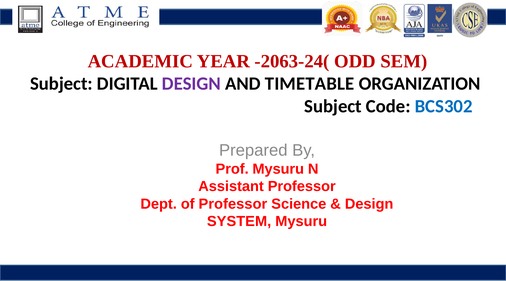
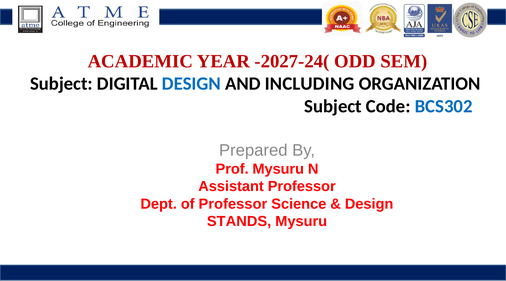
-2063-24(: -2063-24( -> -2027-24(
DESIGN at (191, 84) colour: purple -> blue
TIMETABLE: TIMETABLE -> INCLUDING
SYSTEM: SYSTEM -> STANDS
